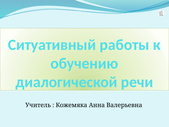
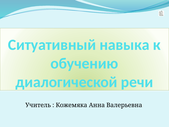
работы: работы -> навыка
